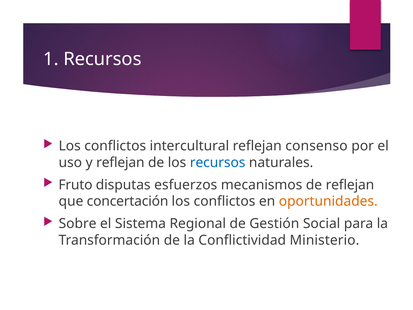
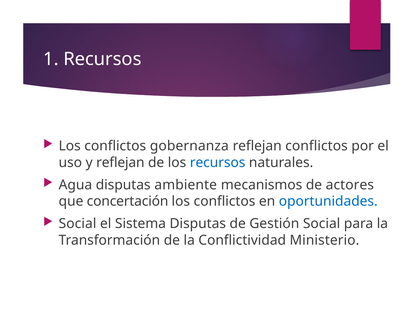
intercultural: intercultural -> gobernanza
reflejan consenso: consenso -> conflictos
Fruto: Fruto -> Agua
esfuerzos: esfuerzos -> ambiente
de reflejan: reflejan -> actores
oportunidades colour: orange -> blue
Sobre at (78, 224): Sobre -> Social
Sistema Regional: Regional -> Disputas
